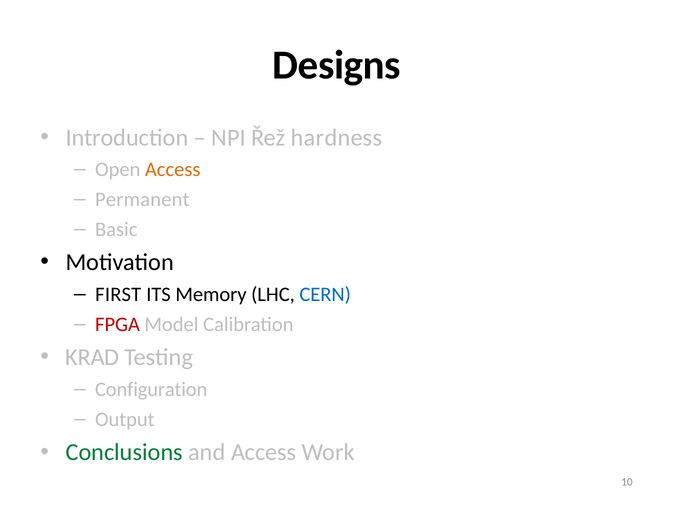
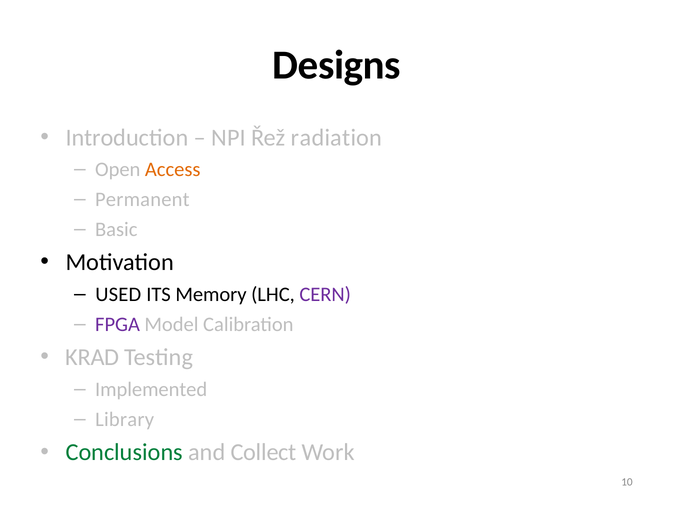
hardness: hardness -> radiation
FIRST: FIRST -> USED
CERN colour: blue -> purple
FPGA colour: red -> purple
Configuration: Configuration -> Implemented
Output: Output -> Library
and Access: Access -> Collect
